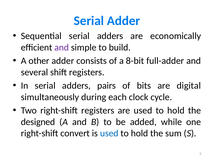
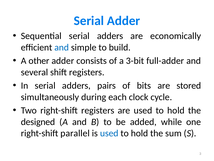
and at (62, 47) colour: purple -> blue
8-bit: 8-bit -> 3-bit
digital: digital -> stored
convert: convert -> parallel
